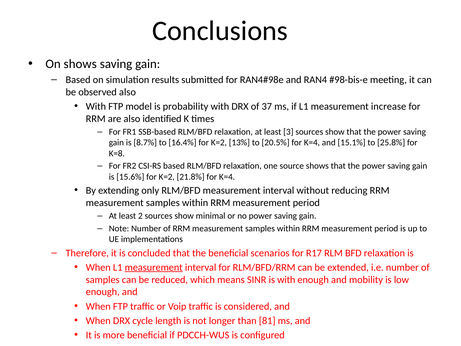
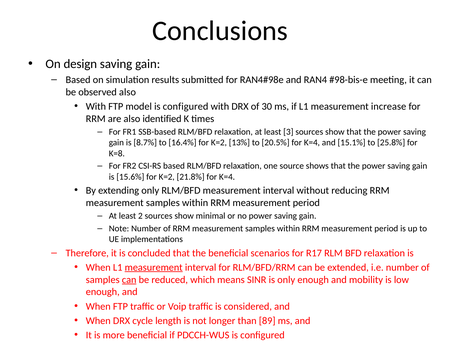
On shows: shows -> design
model is probability: probability -> configured
37: 37 -> 30
can at (129, 279) underline: none -> present
is with: with -> only
81: 81 -> 89
